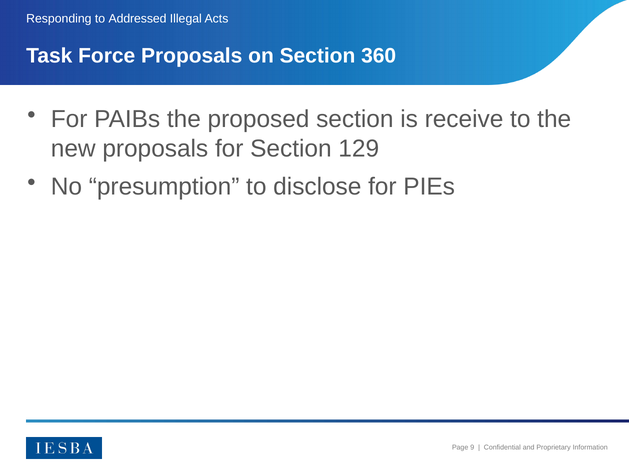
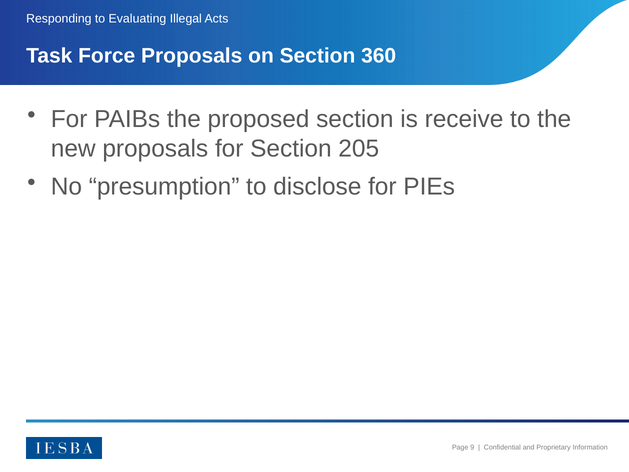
Addressed: Addressed -> Evaluating
129: 129 -> 205
